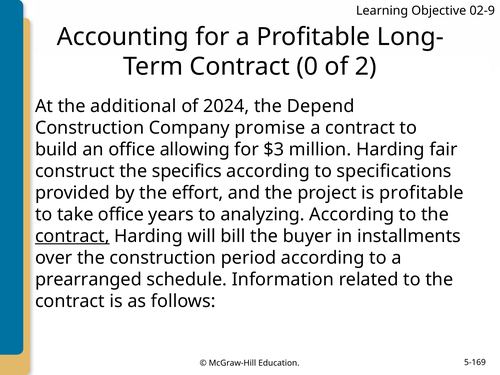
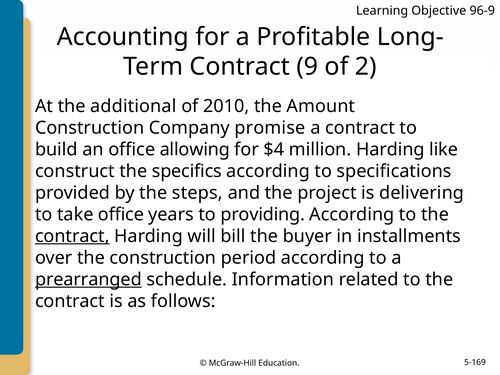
02-9: 02-9 -> 96-9
0: 0 -> 9
2024: 2024 -> 2010
Depend: Depend -> Amount
$3: $3 -> $4
fair: fair -> like
effort: effort -> steps
is profitable: profitable -> delivering
analyzing: analyzing -> providing
prearranged underline: none -> present
